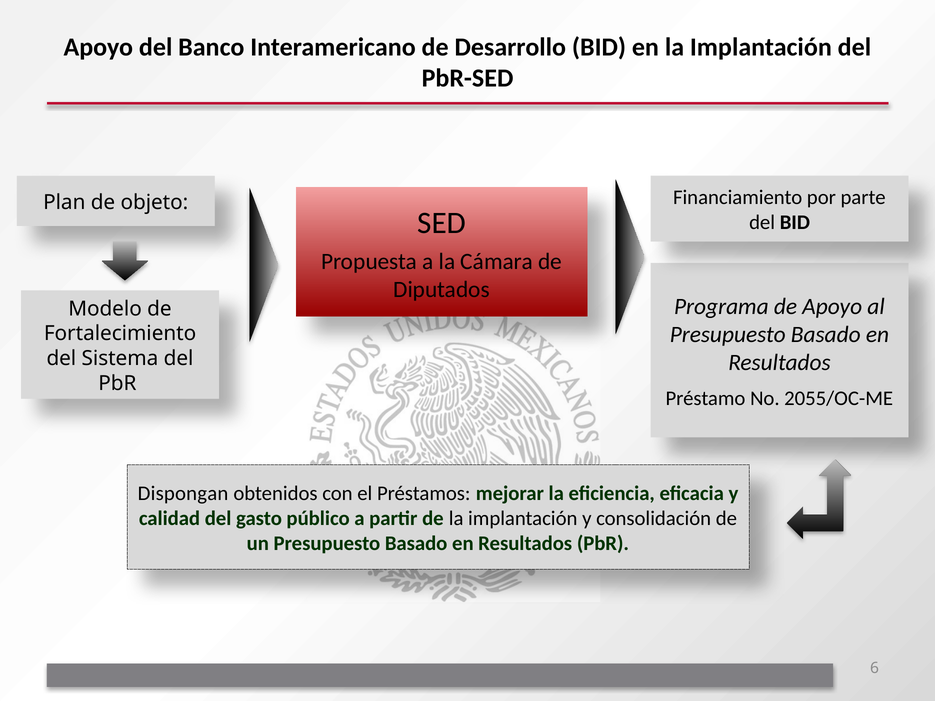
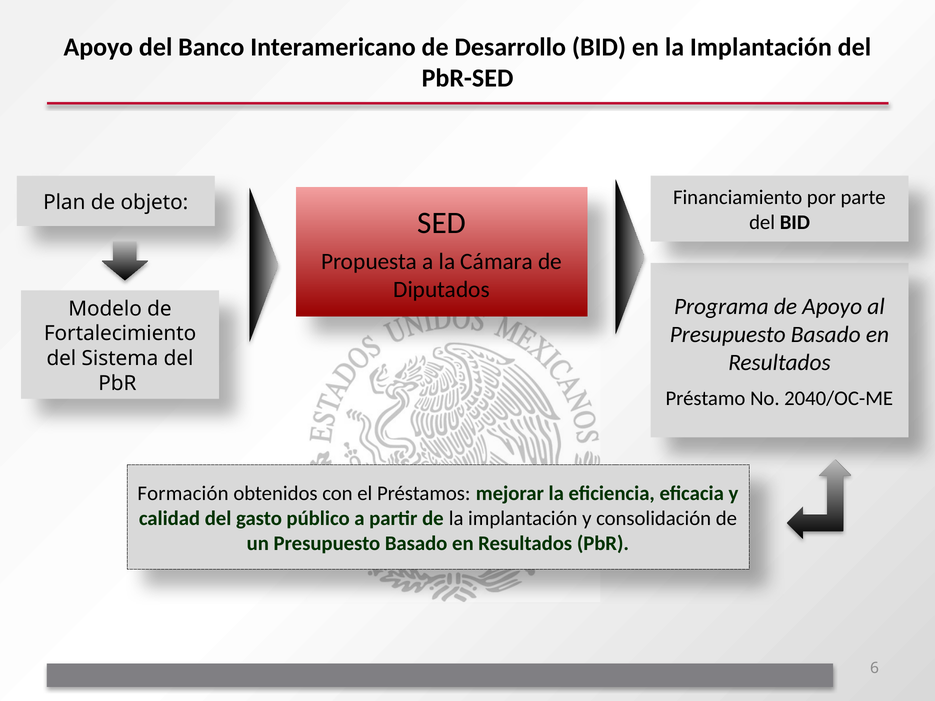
2055/OC-ME: 2055/OC-ME -> 2040/OC-ME
Dispongan: Dispongan -> Formación
